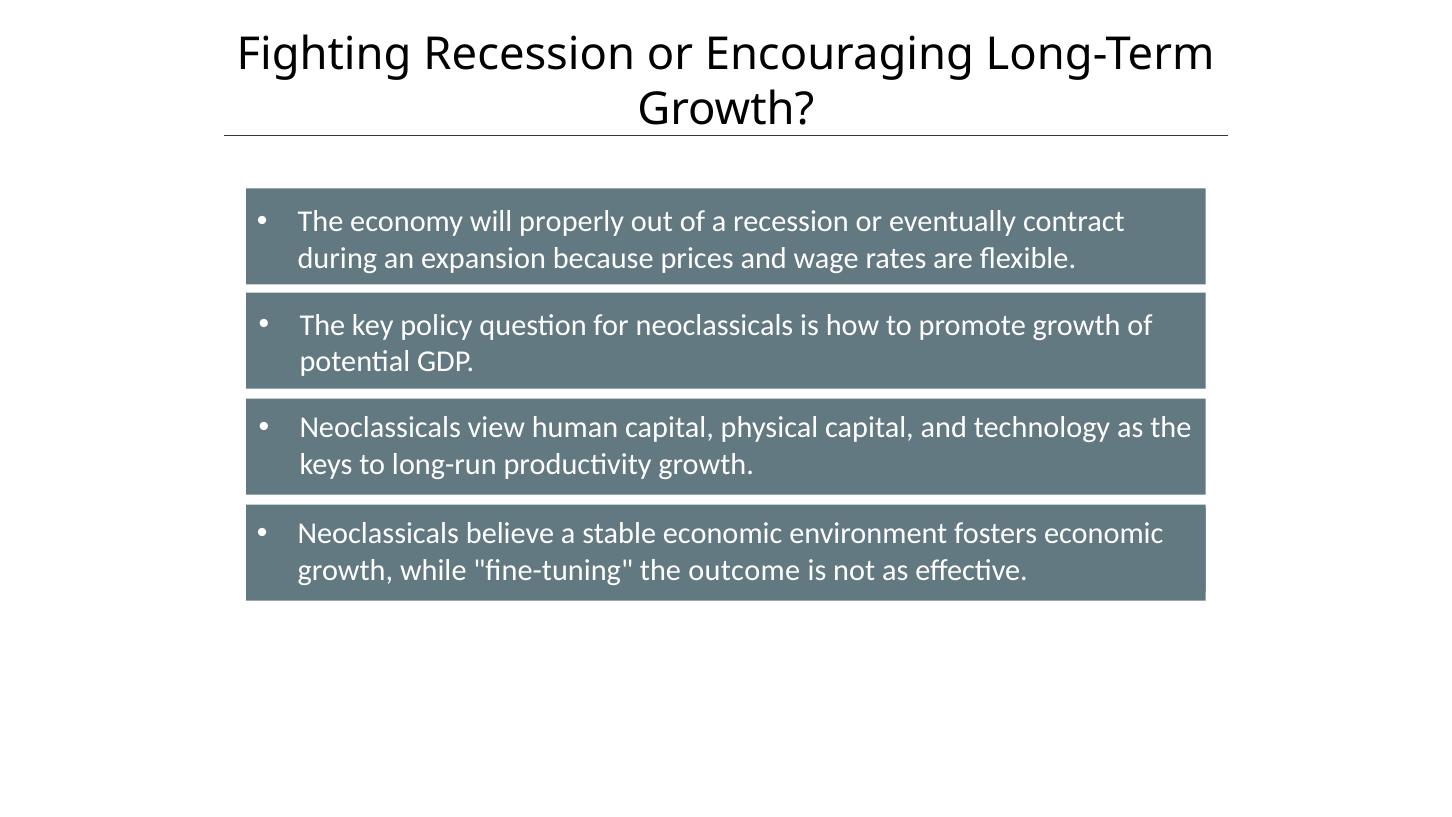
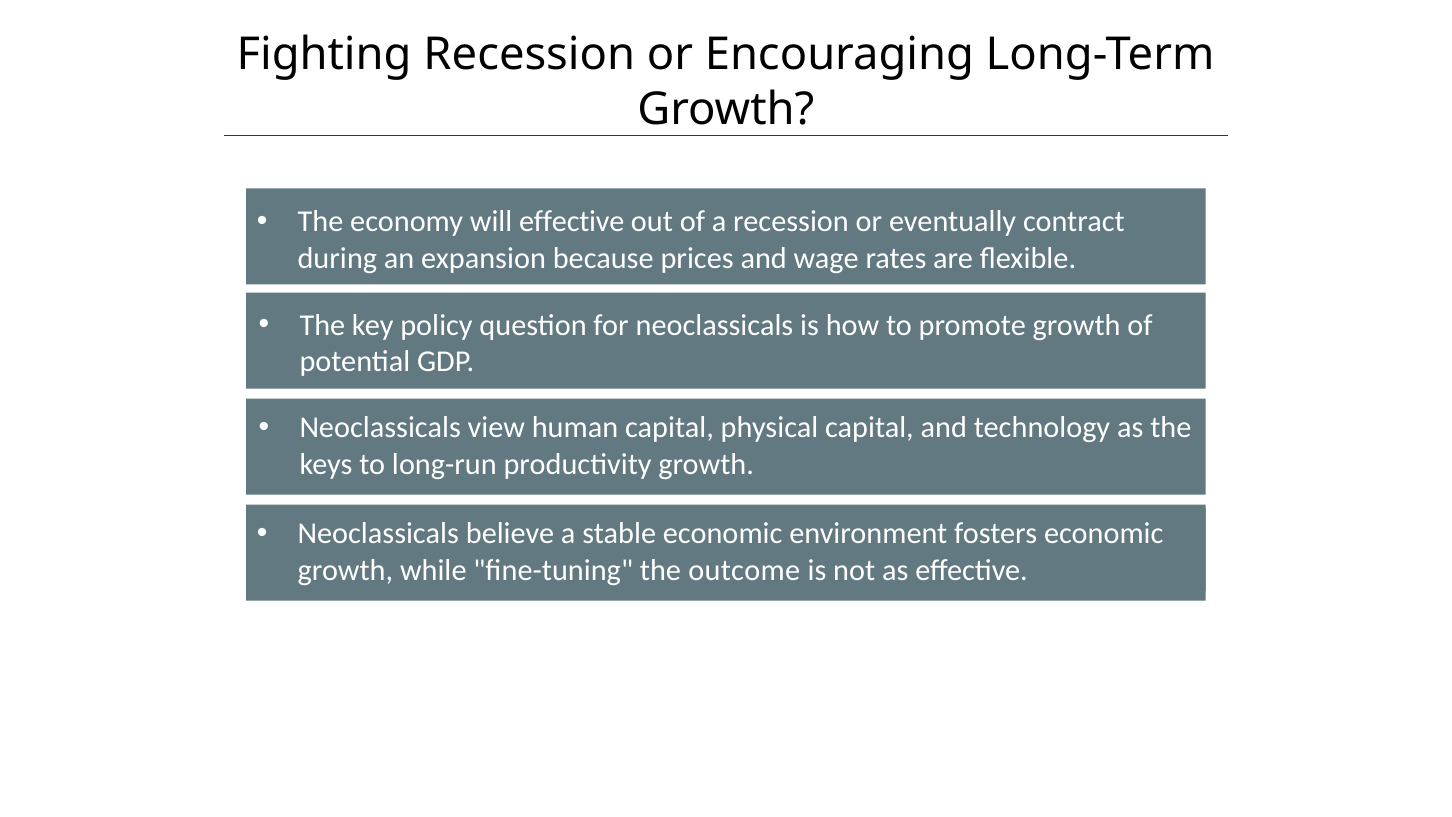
will properly: properly -> effective
